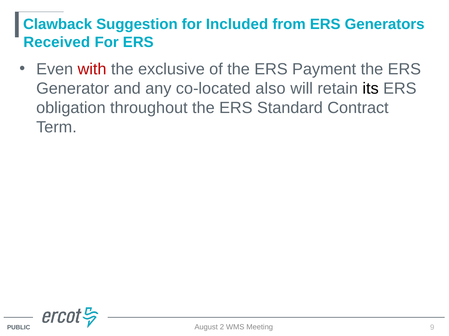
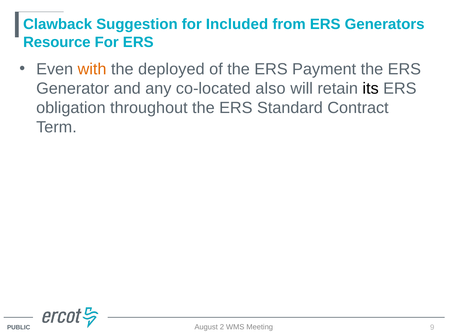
Received: Received -> Resource
with colour: red -> orange
exclusive: exclusive -> deployed
